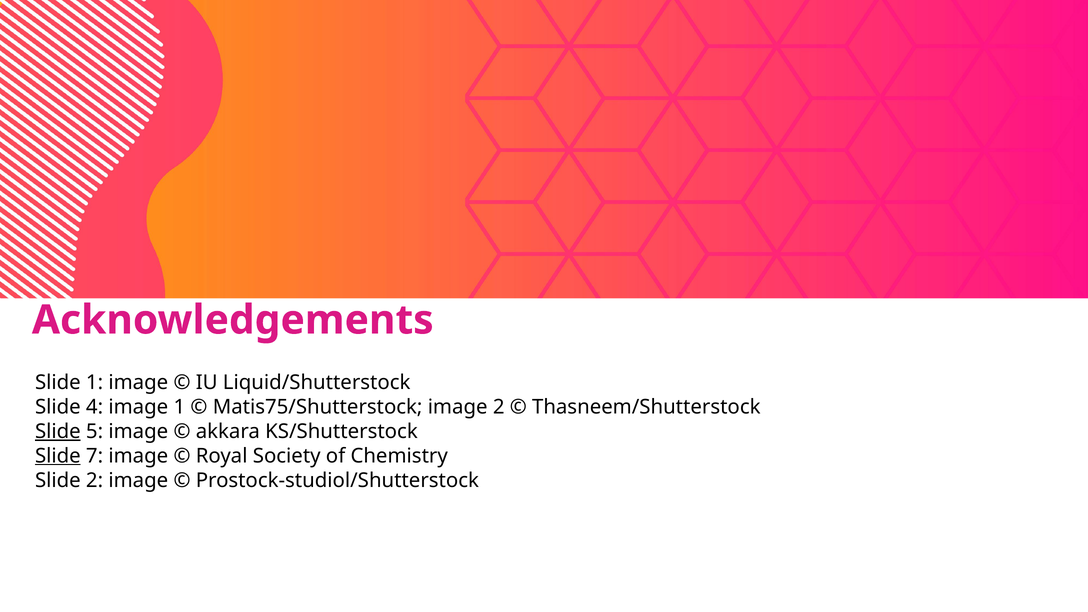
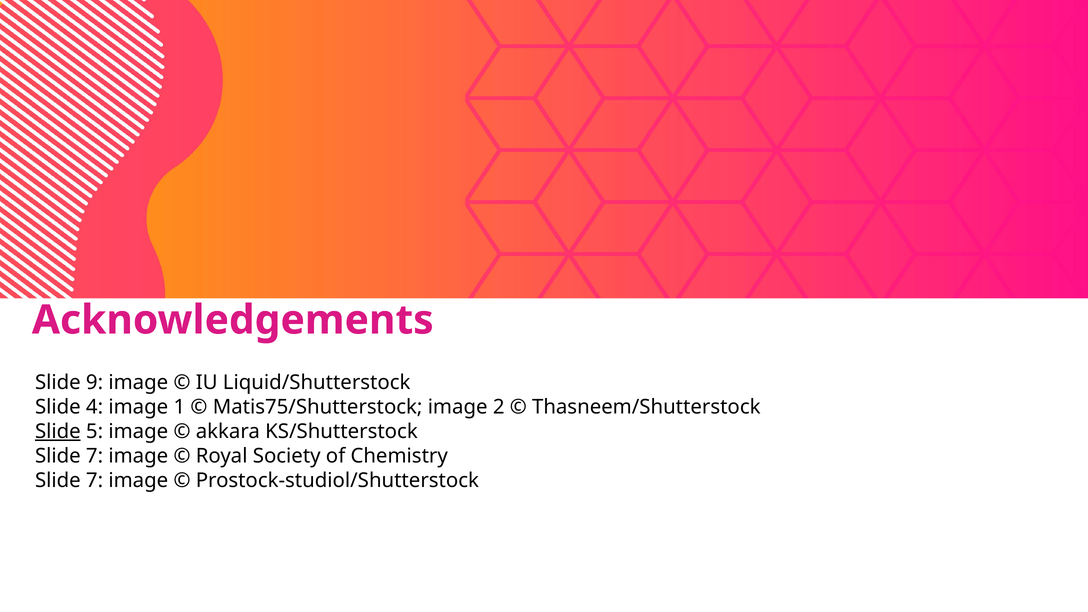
Slide 1: 1 -> 9
Slide at (58, 456) underline: present -> none
2 at (95, 480): 2 -> 7
